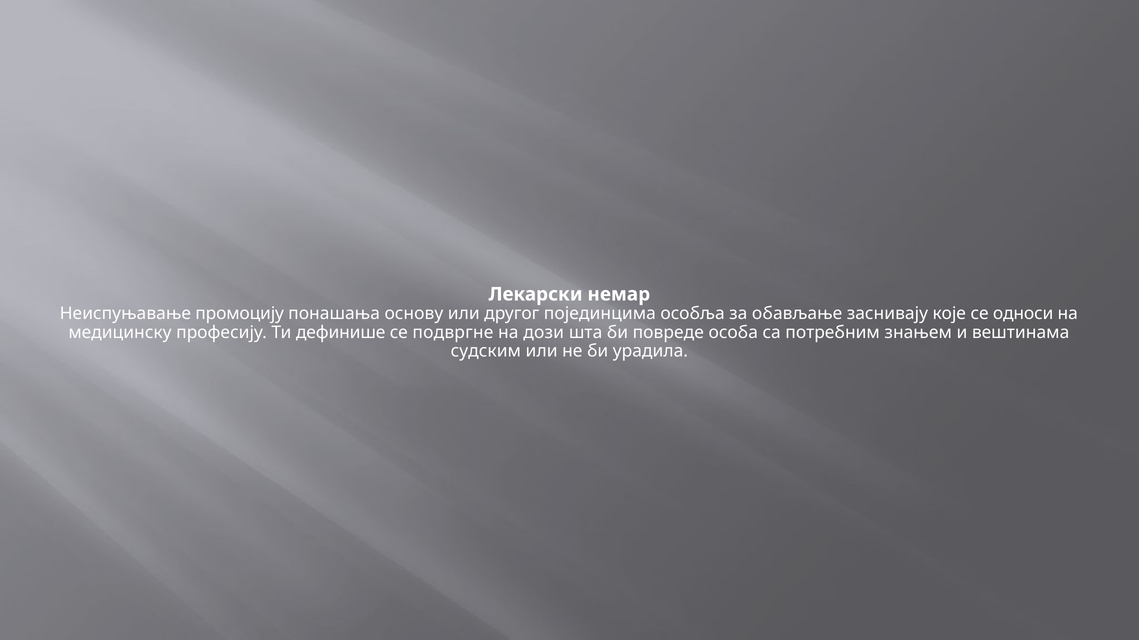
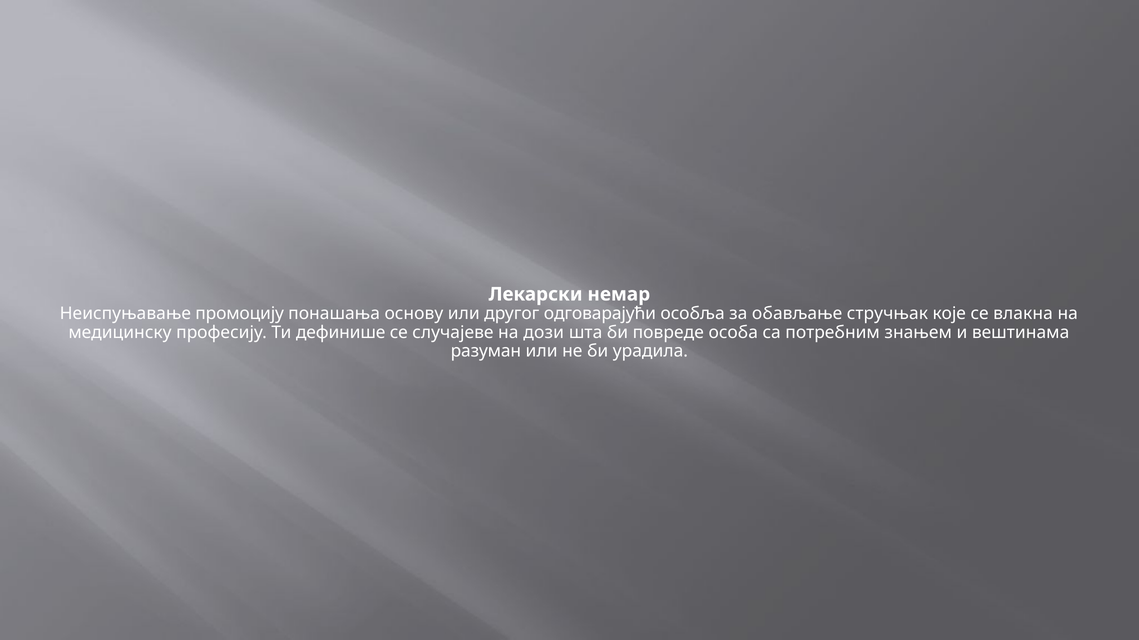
појединцима: појединцима -> одговарајући
заснивају: заснивају -> стручњак
односи: односи -> влакна
подвргне: подвргне -> случајеве
судским: судским -> разуман
